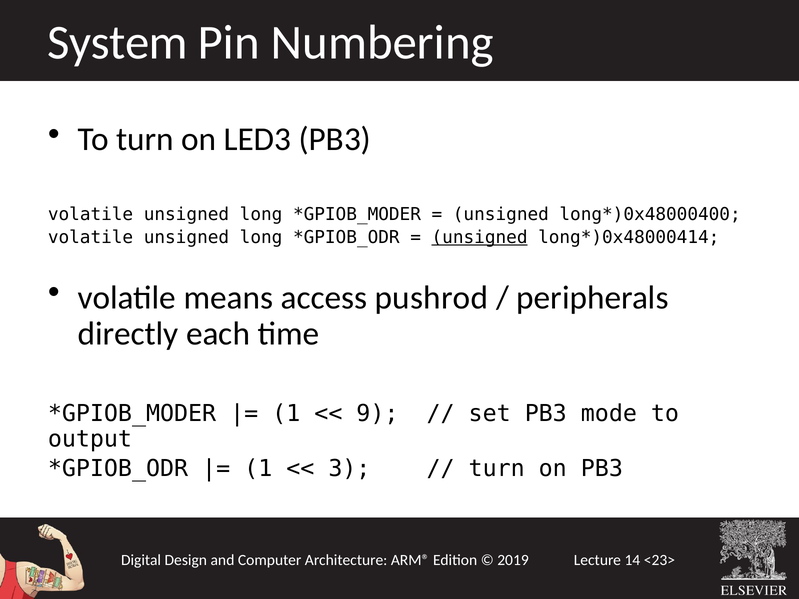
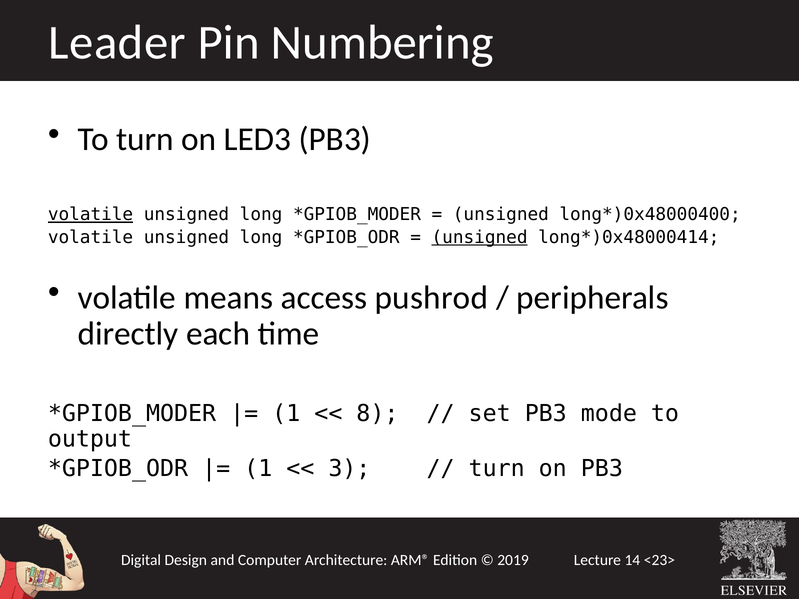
System: System -> Leader
volatile at (91, 215) underline: none -> present
9: 9 -> 8
